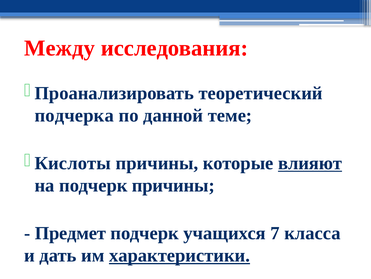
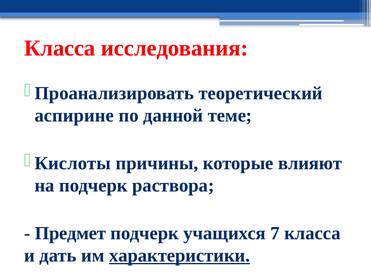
Между at (60, 48): Между -> Класса
подчерка: подчерка -> аспирине
влияют underline: present -> none
подчерк причины: причины -> раствора
